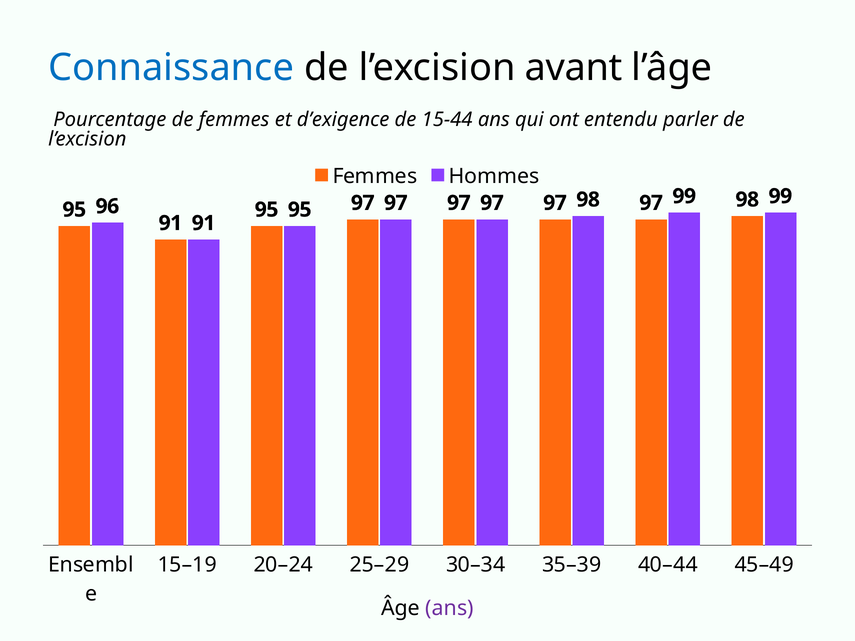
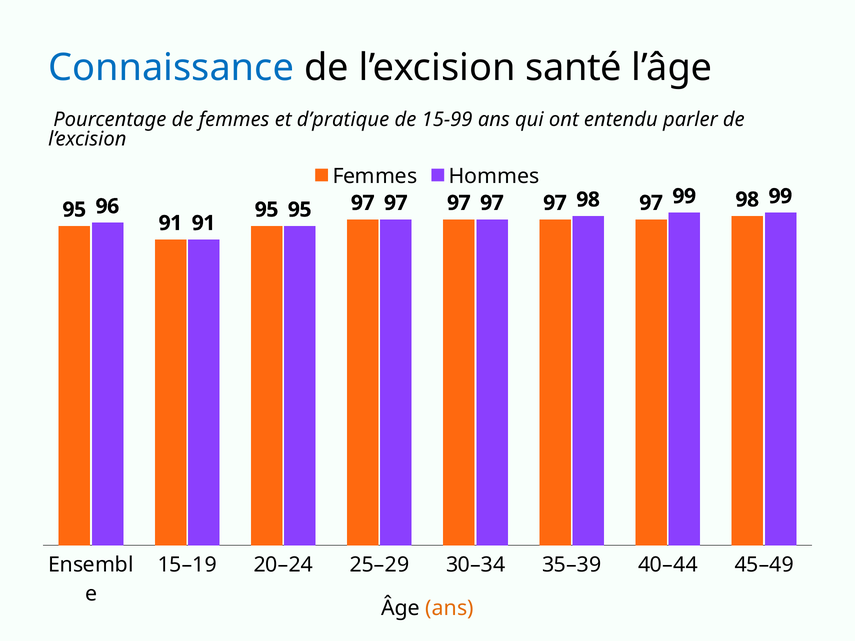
avant: avant -> santé
d’exigence: d’exigence -> d’pratique
15-44: 15-44 -> 15-99
ans at (450, 609) colour: purple -> orange
